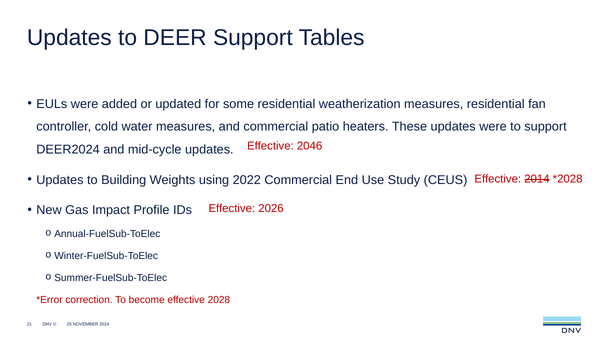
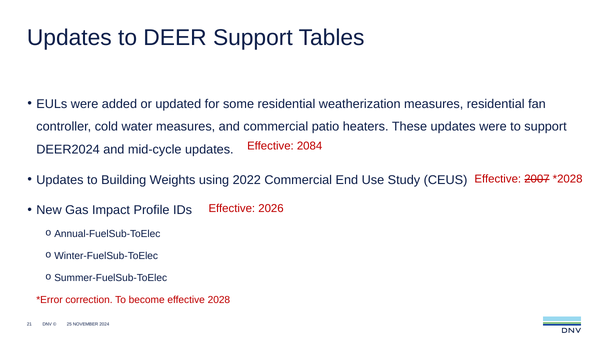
2046: 2046 -> 2084
2014: 2014 -> 2007
